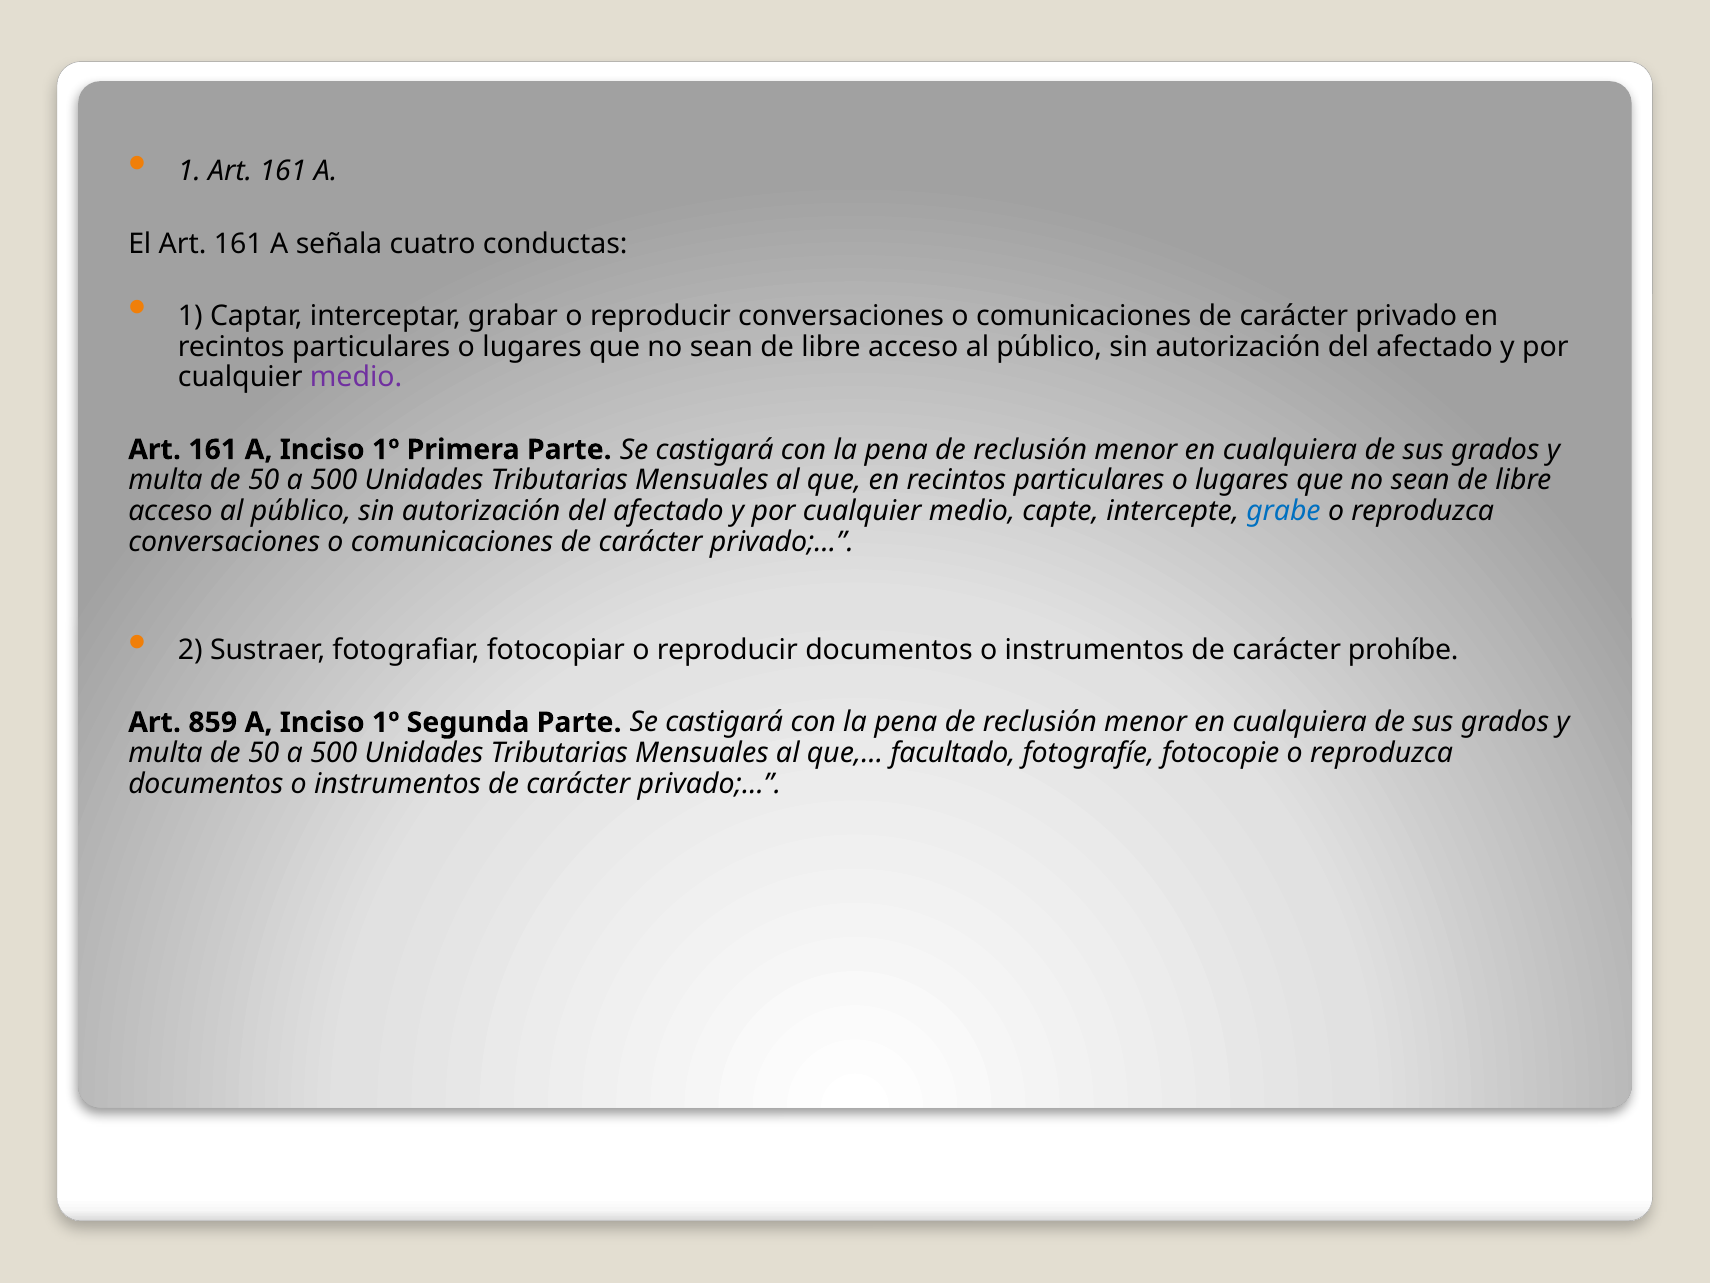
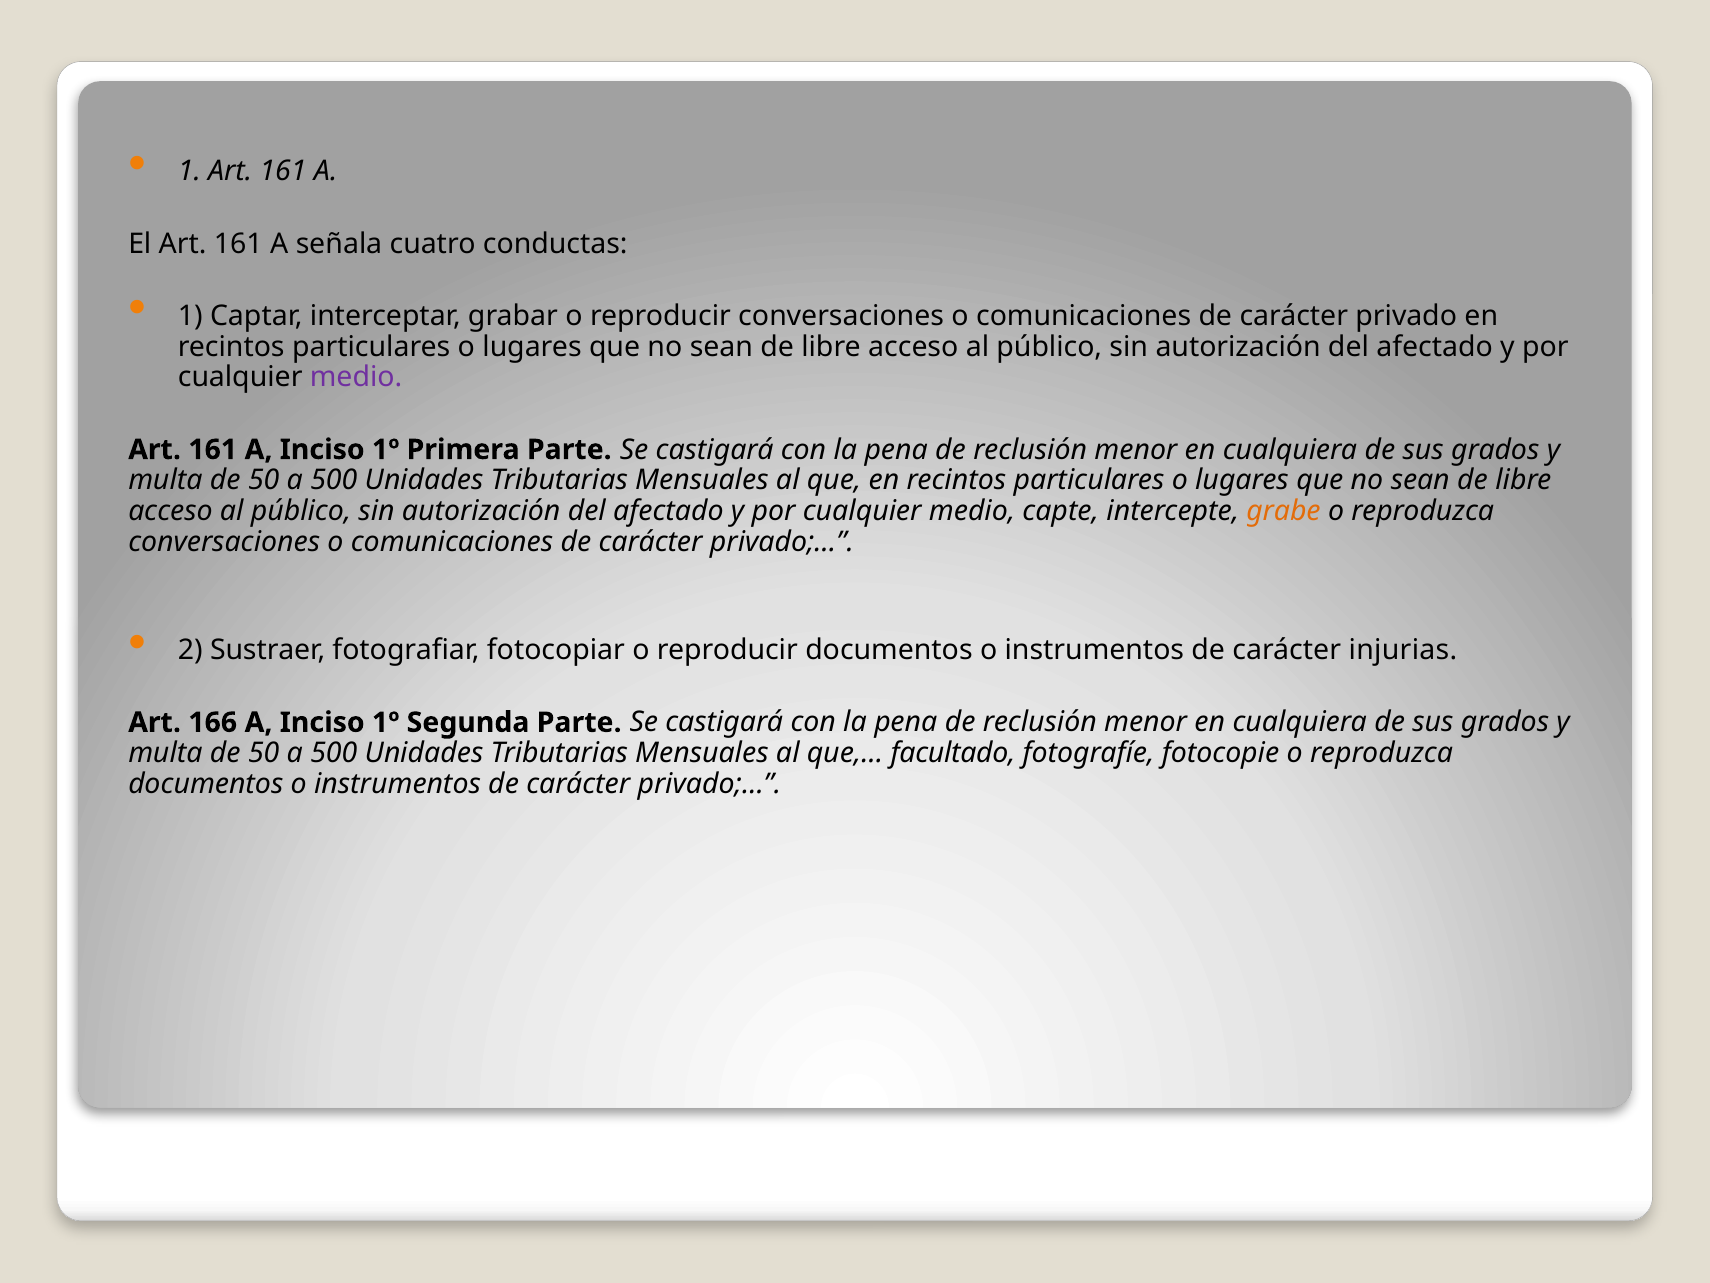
grabe colour: blue -> orange
prohíbe: prohíbe -> injurias
859: 859 -> 166
